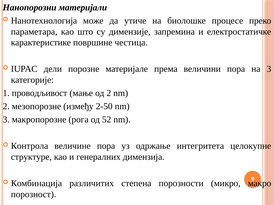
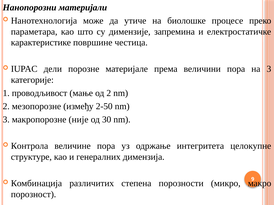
рога: рога -> није
52: 52 -> 30
